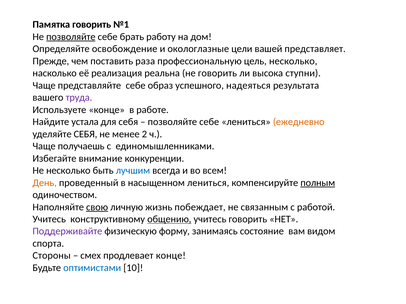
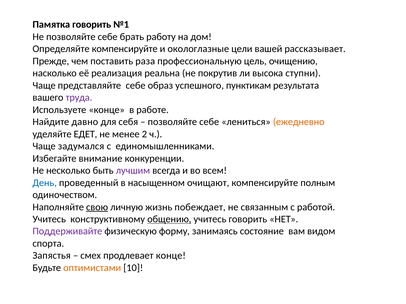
позволяйте at (71, 37) underline: present -> none
Определяйте освобождение: освобождение -> компенсируйте
представляет: представляет -> рассказывает
цель несколько: несколько -> очищению
не говорить: говорить -> покрутив
надеяться: надеяться -> пунктикам
устала: устала -> давно
уделяйте СЕБЯ: СЕБЯ -> ЕДЕТ
получаешь: получаешь -> задумался
лучшим colour: blue -> purple
День colour: orange -> blue
насыщенном лениться: лениться -> очищают
полным underline: present -> none
Стороны: Стороны -> Запястья
оптимистами colour: blue -> orange
